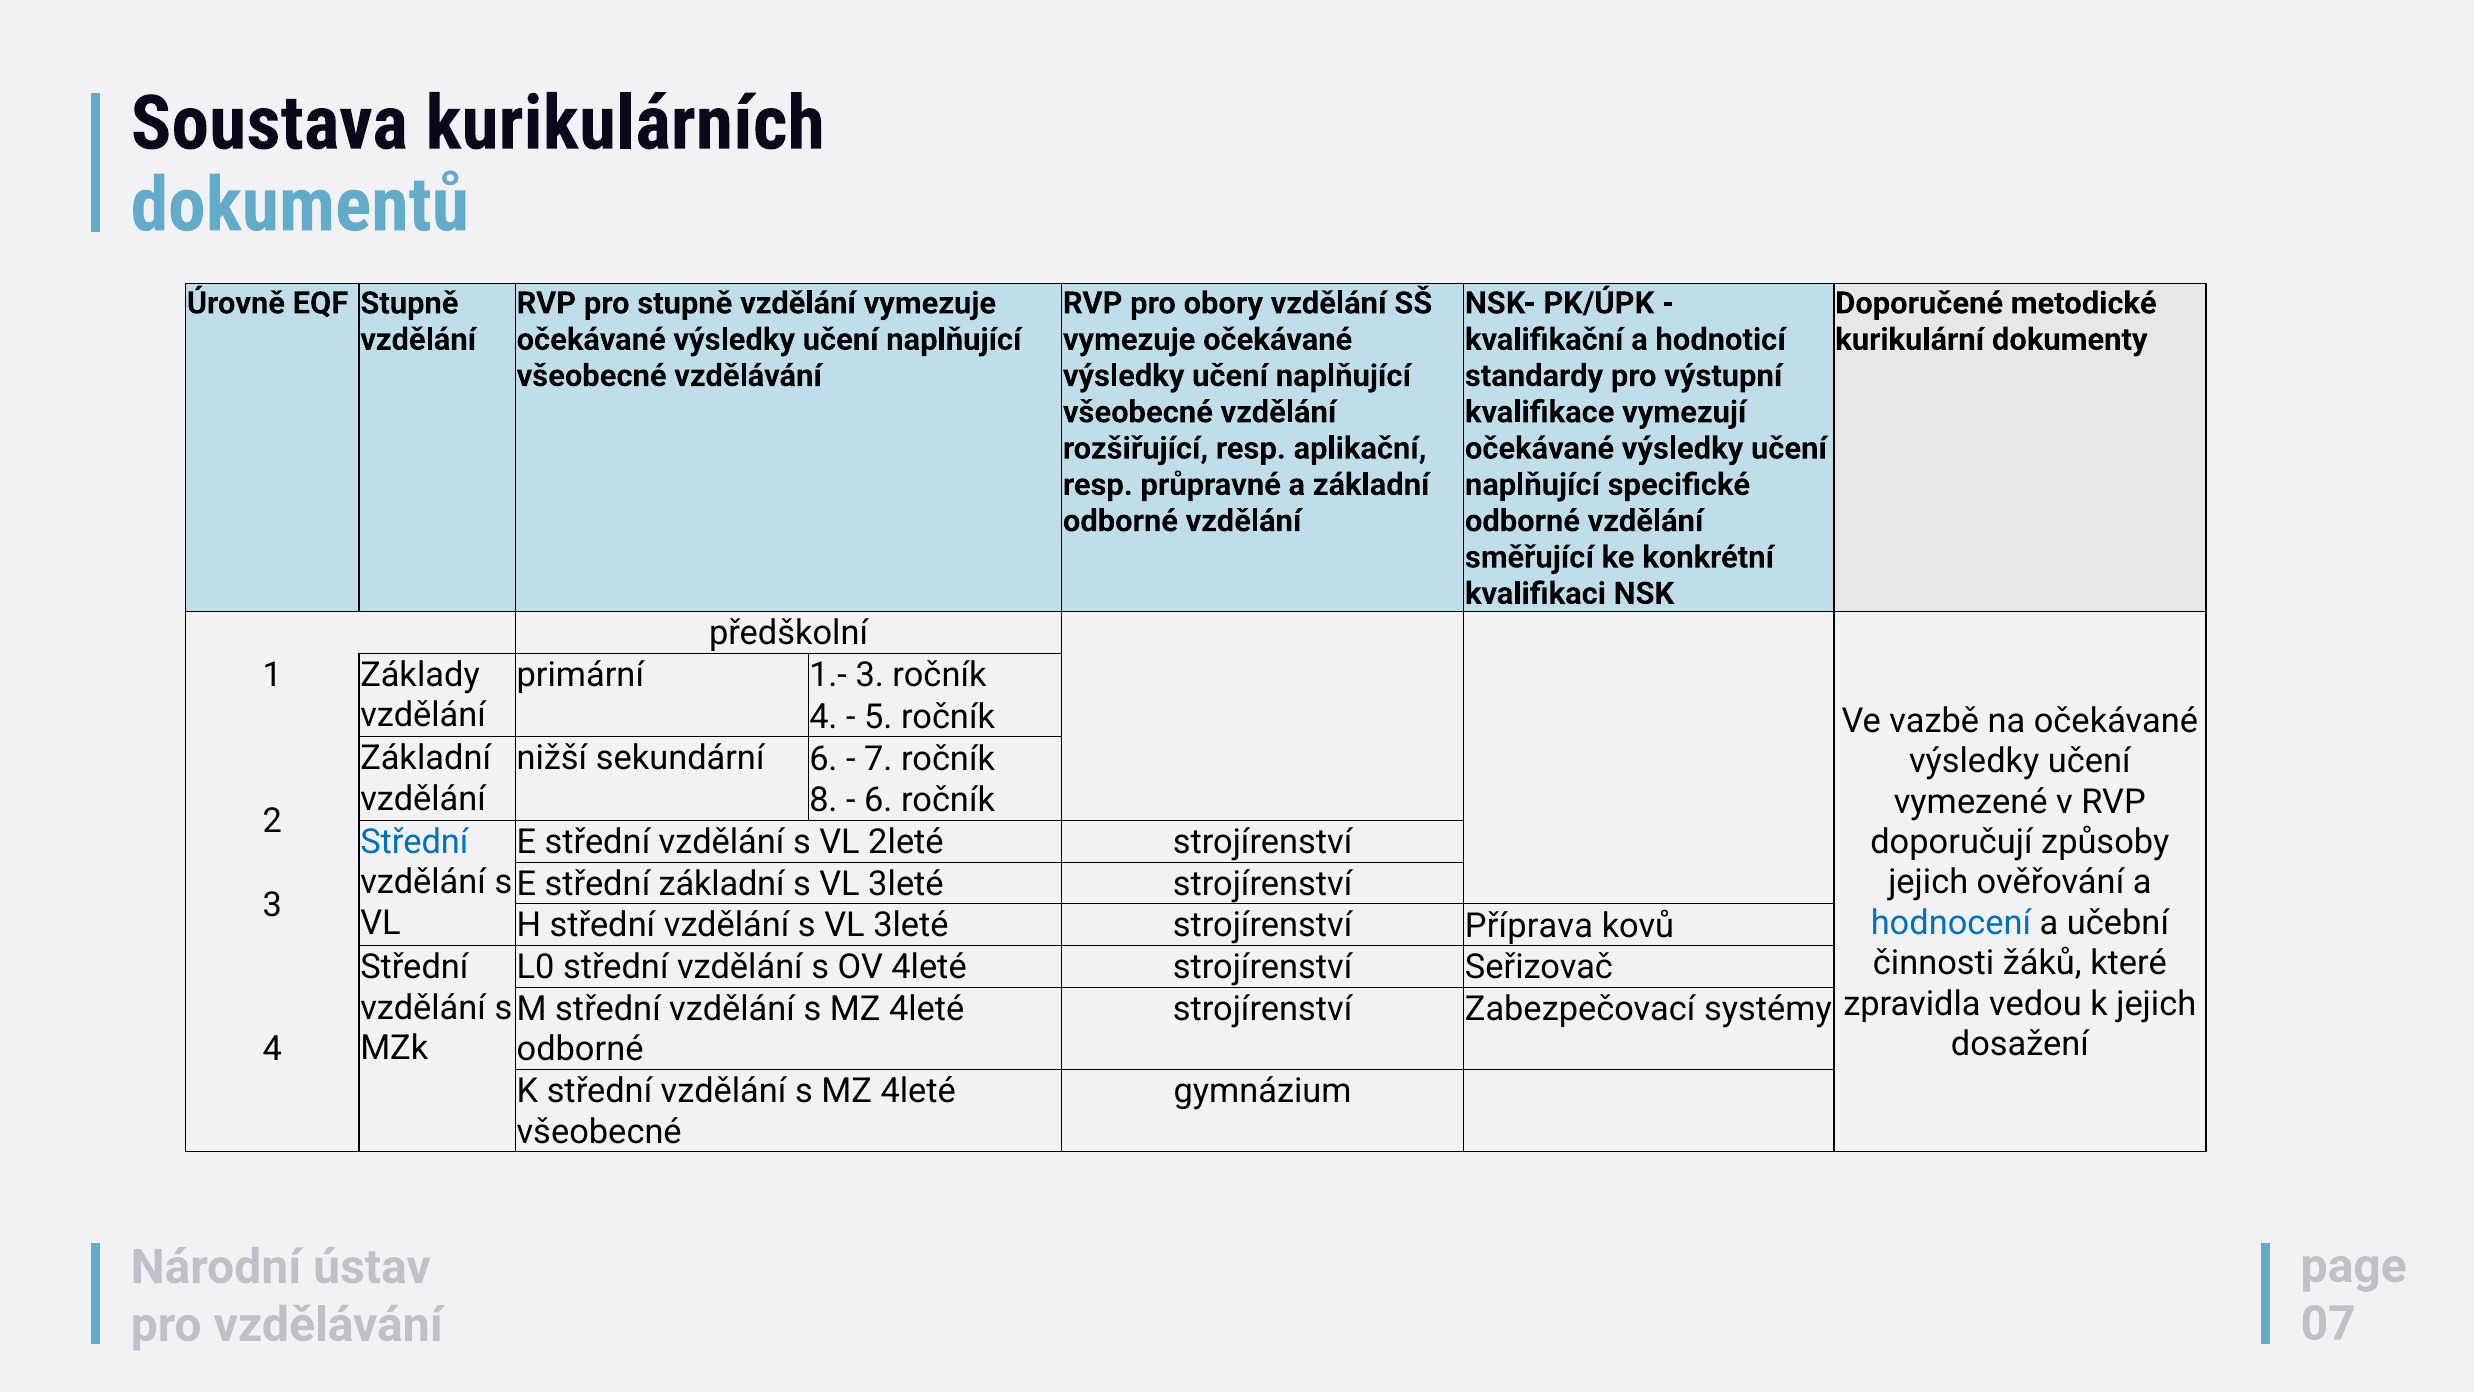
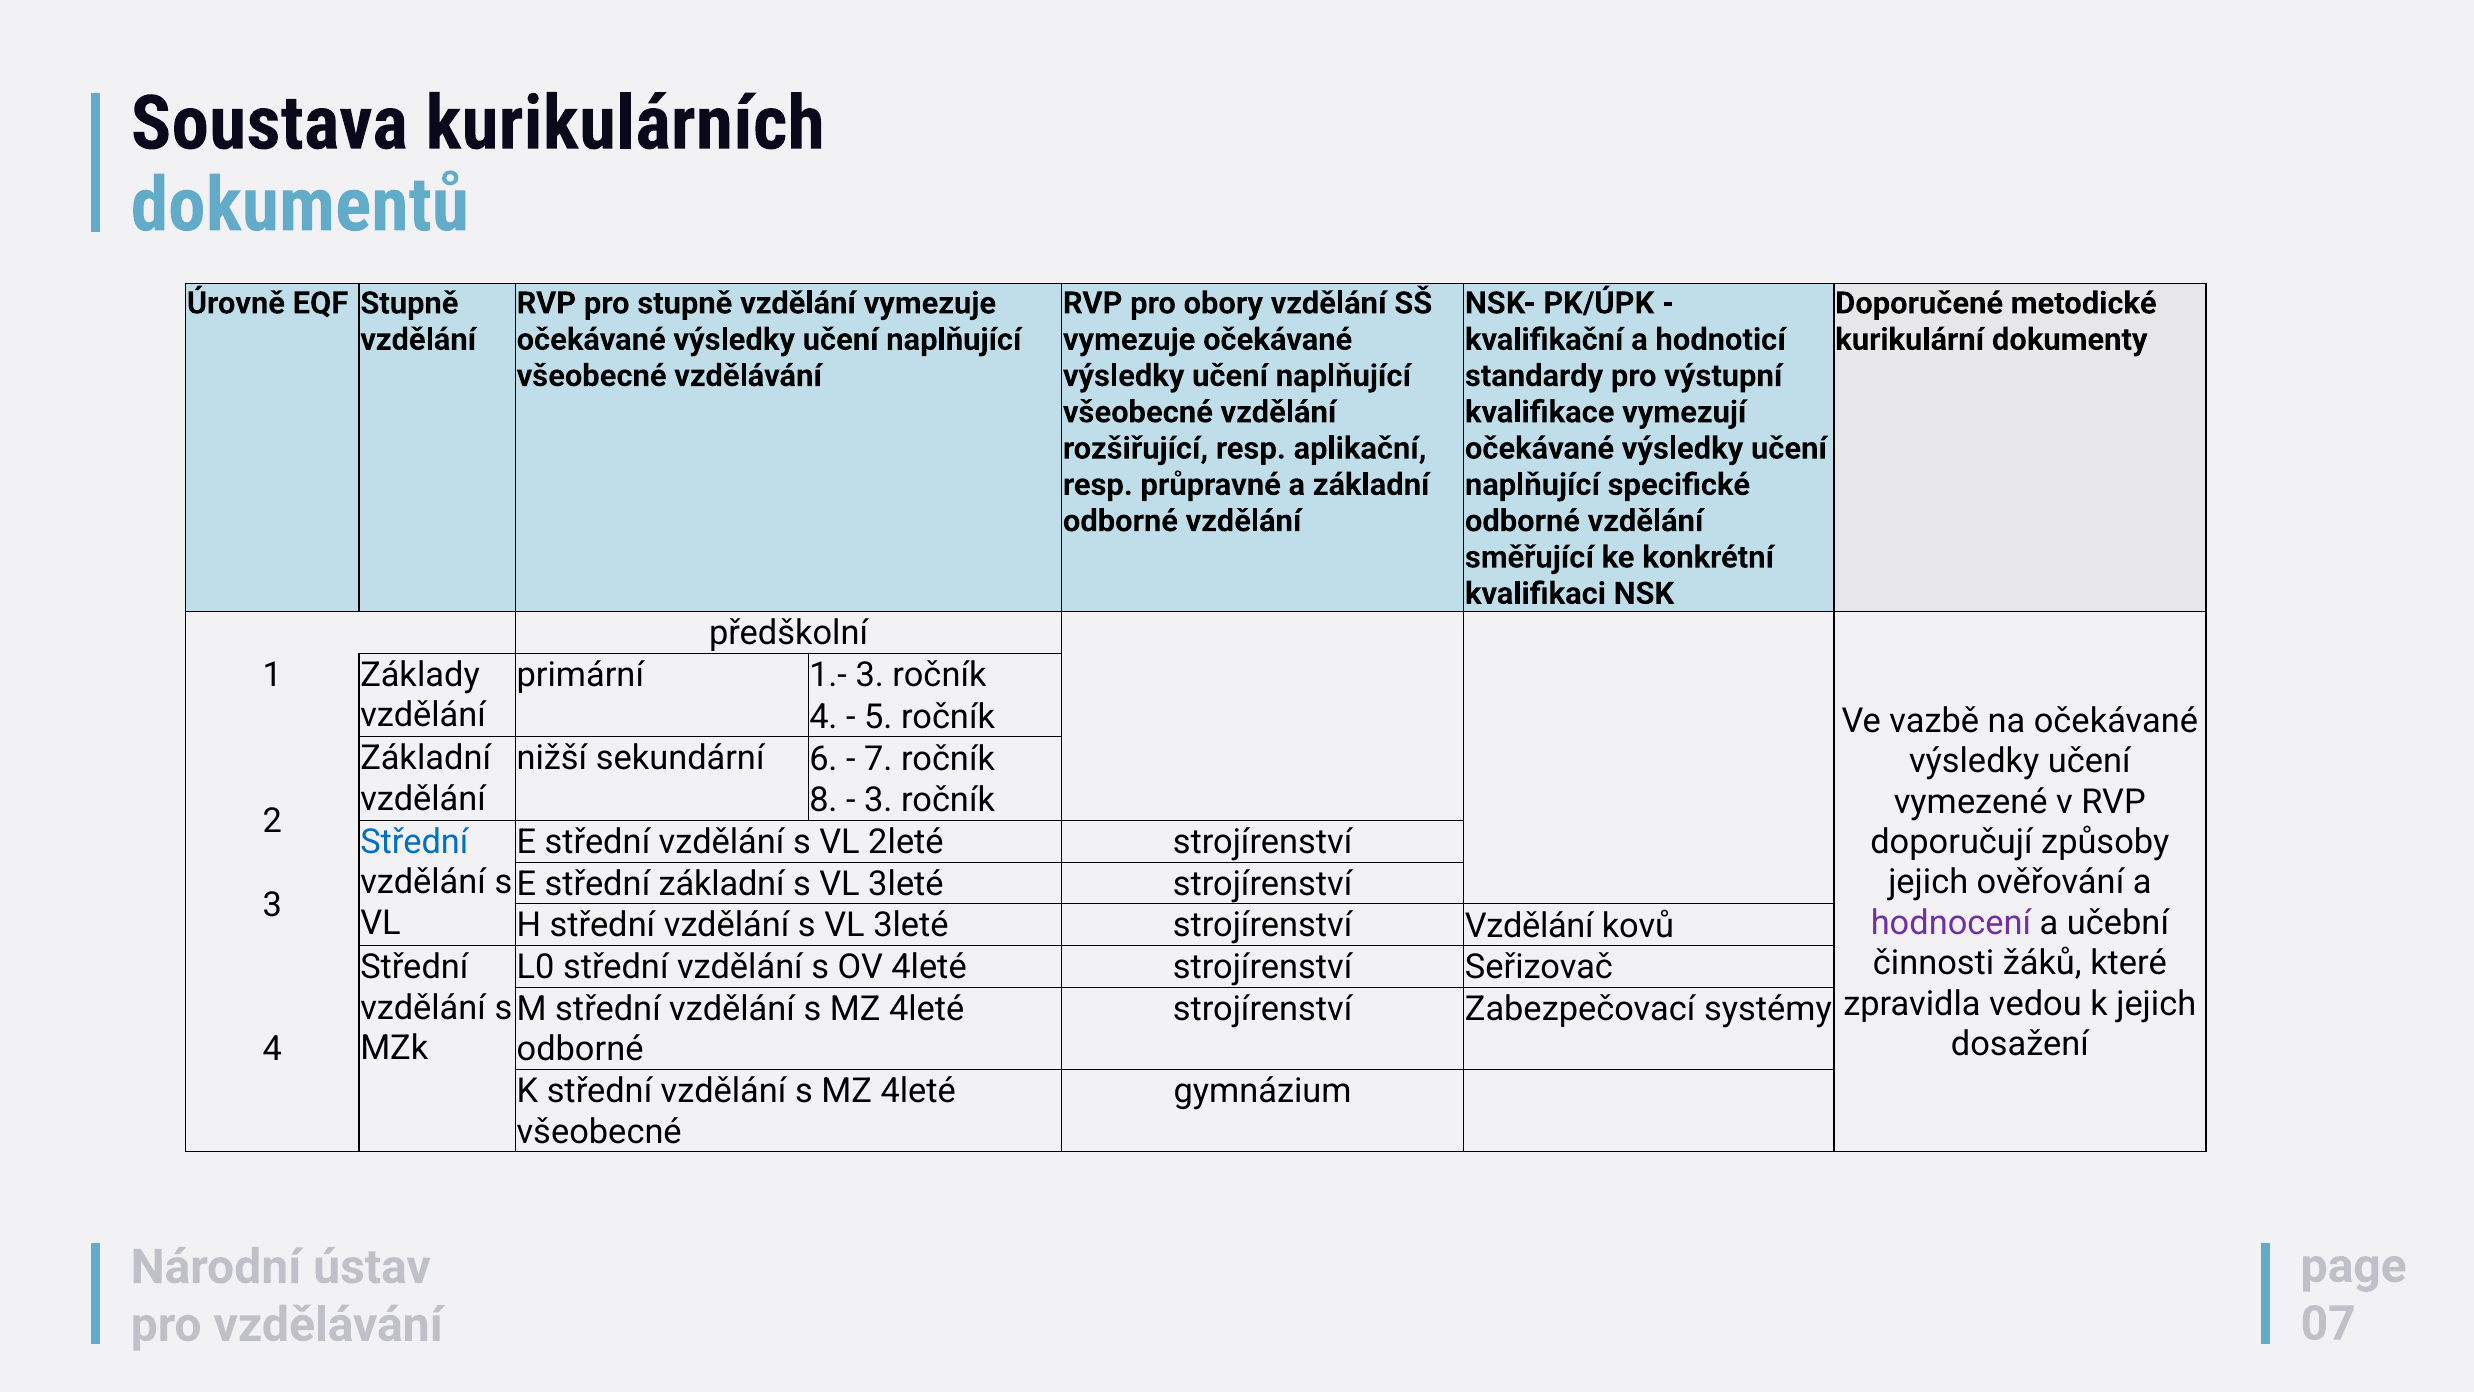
6 at (878, 800): 6 -> 3
hodnocení colour: blue -> purple
strojírenství Příprava: Příprava -> Vzdělání
